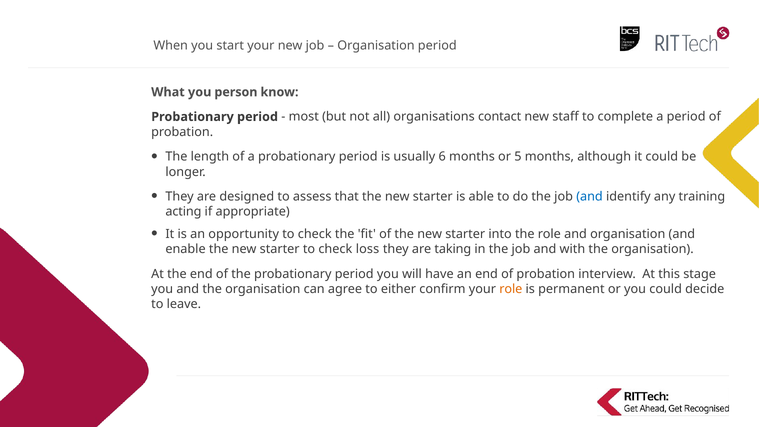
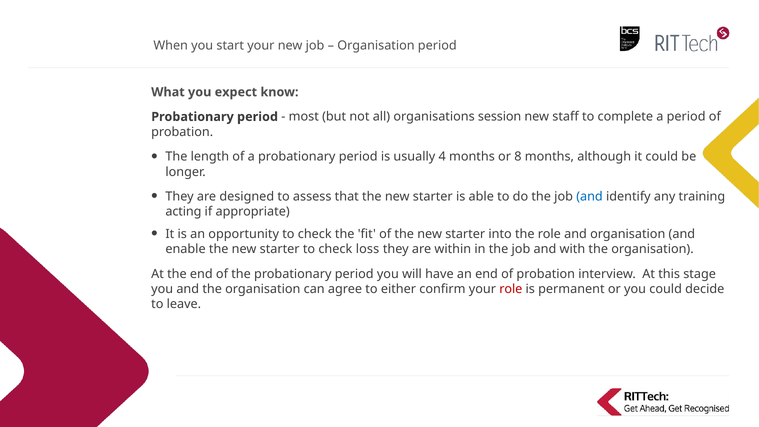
person: person -> expect
contact: contact -> session
6: 6 -> 4
5: 5 -> 8
taking: taking -> within
role at (511, 289) colour: orange -> red
